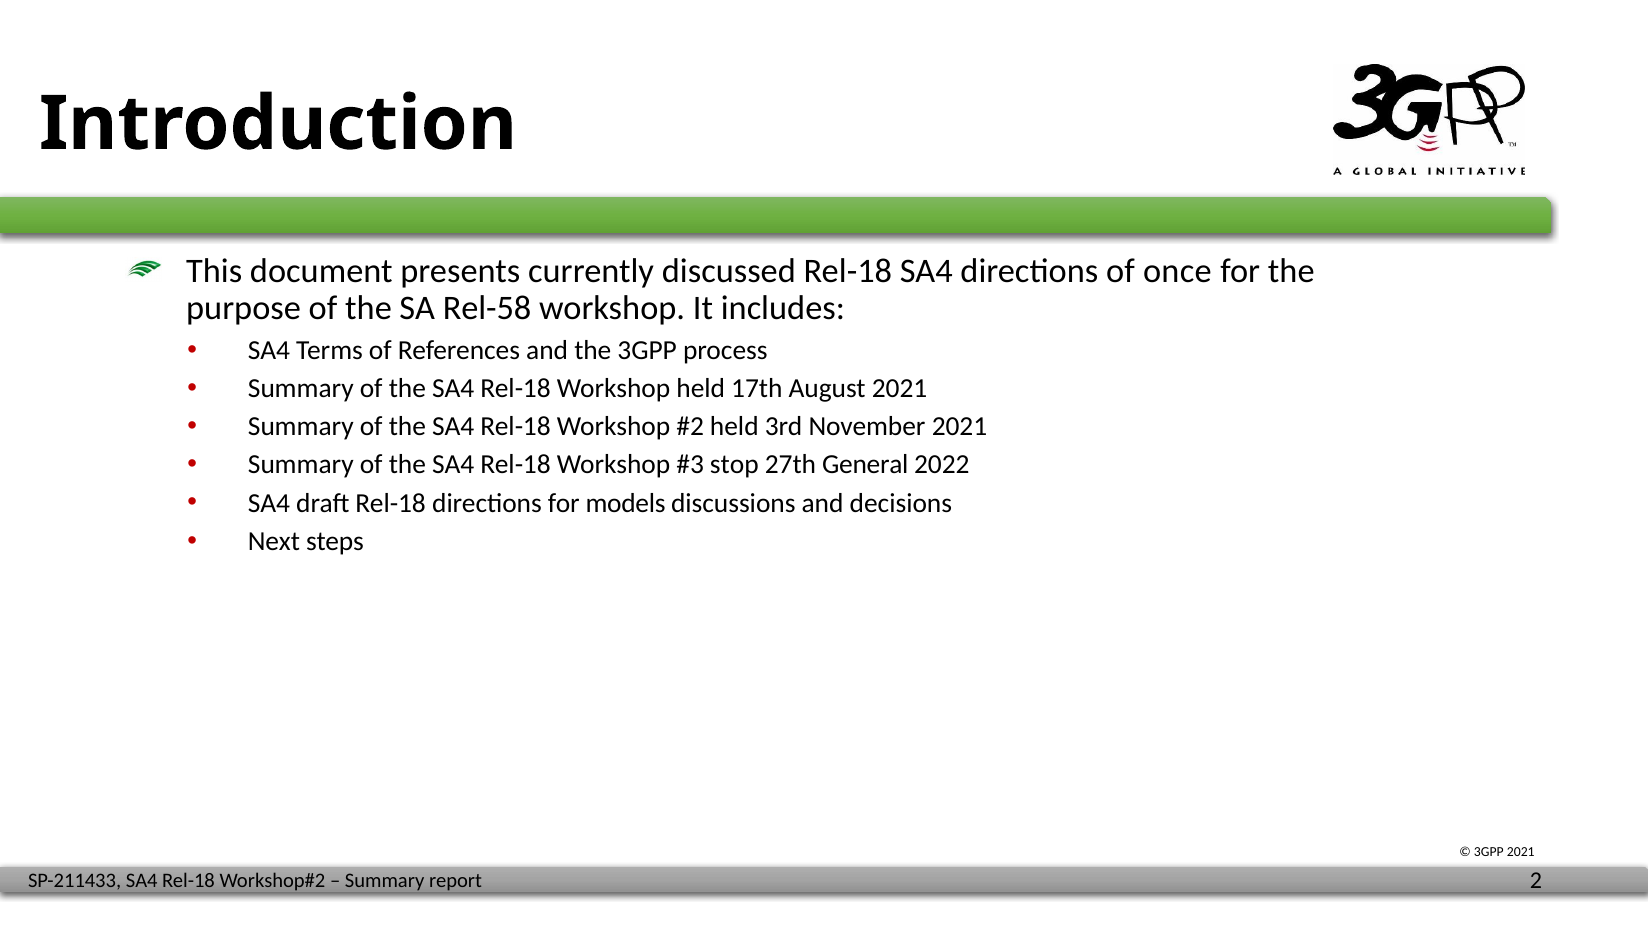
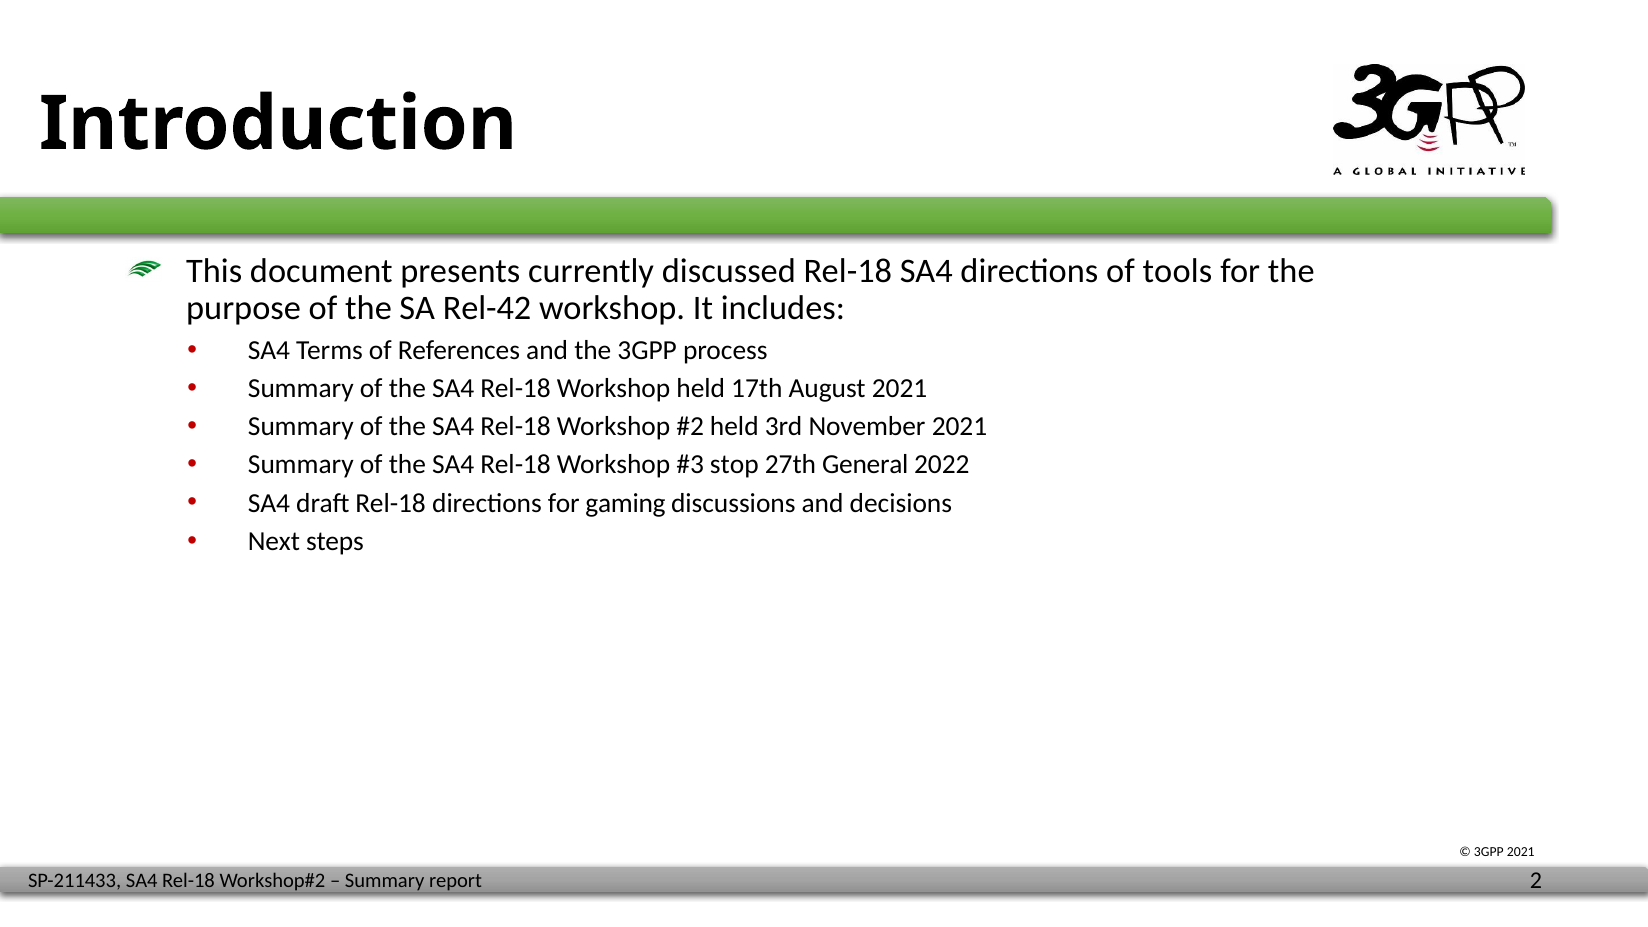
once: once -> tools
Rel-58: Rel-58 -> Rel-42
models: models -> gaming
